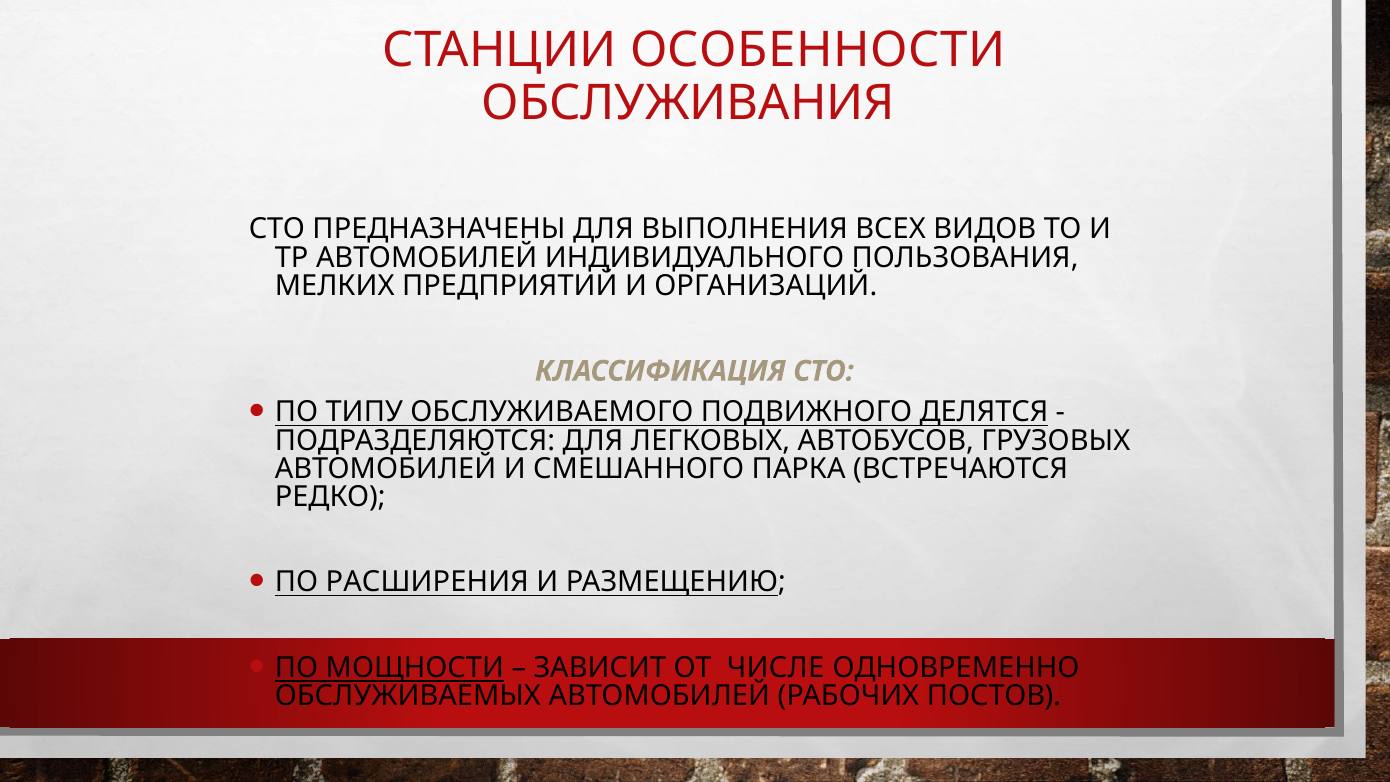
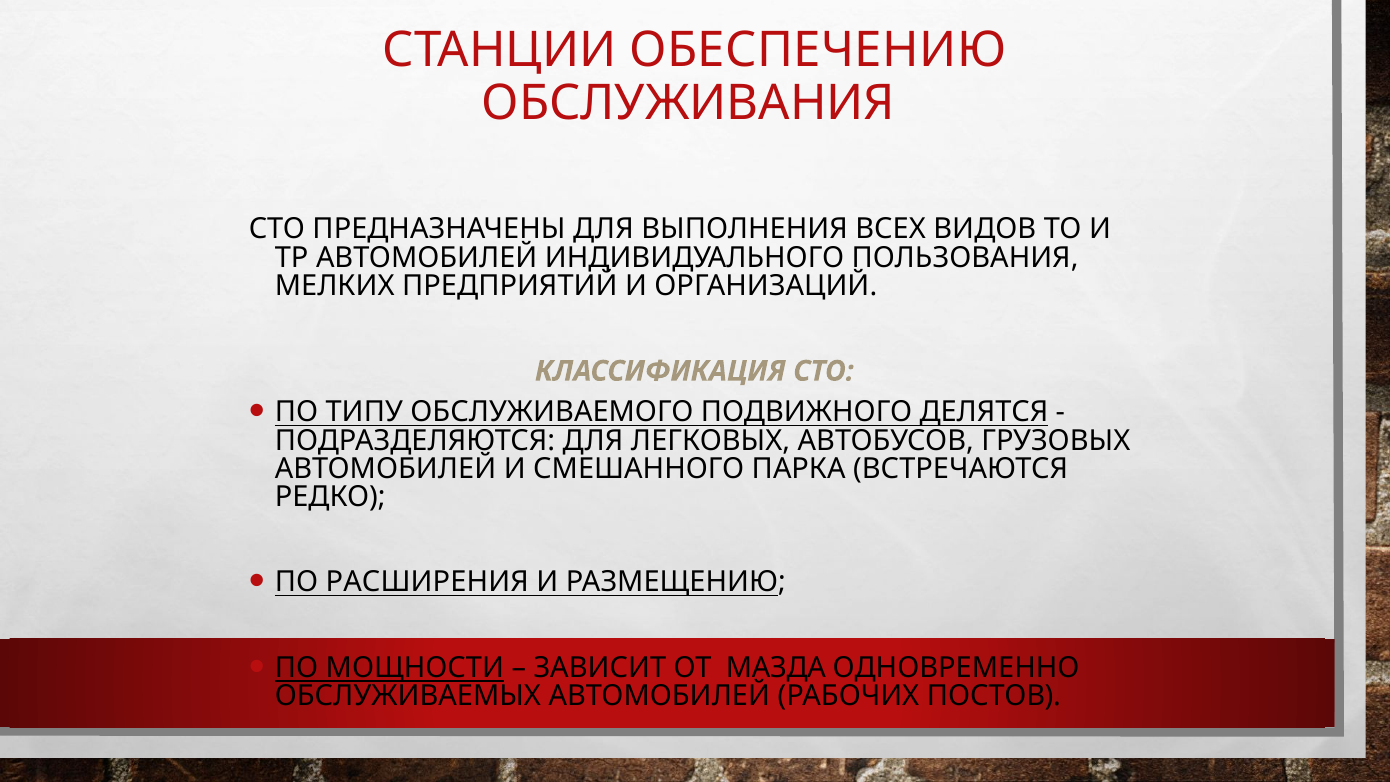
ОСОБЕННОСТИ: ОСОБЕННОСТИ -> ОБЕСПЕЧЕНИЮ
ЧИСЛЕ: ЧИСЛЕ -> МАЗДА
